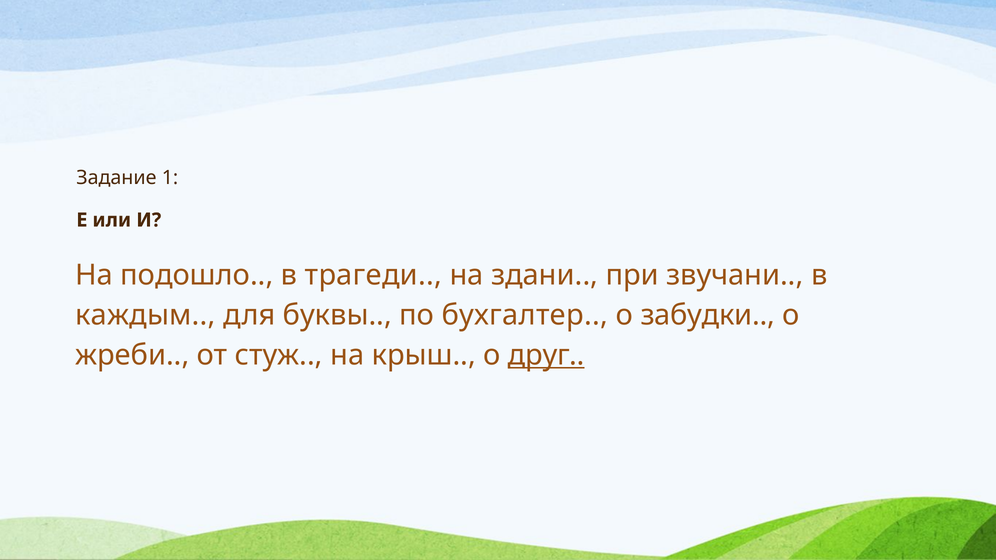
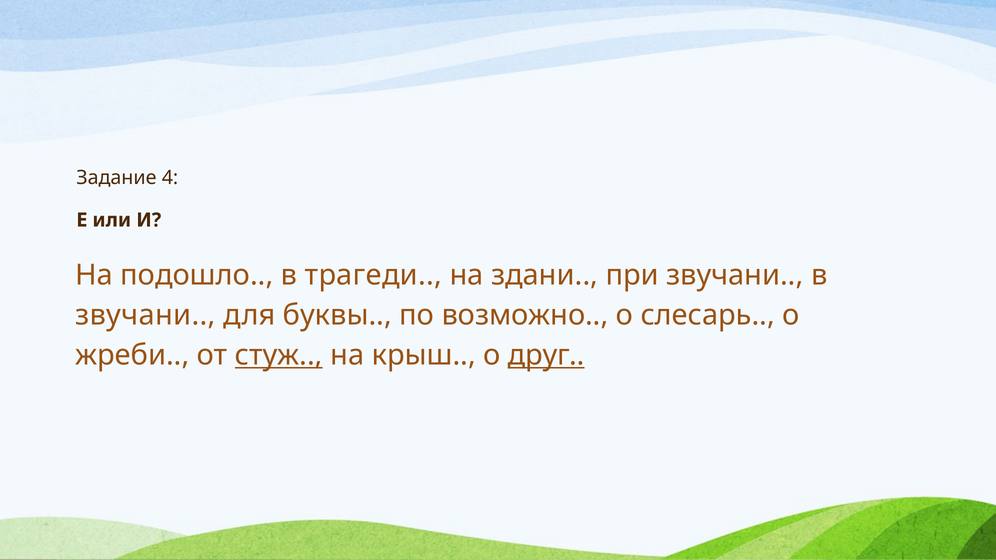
1: 1 -> 4
каждым at (145, 315): каждым -> звучани
бухгалтер: бухгалтер -> возможно
забудки: забудки -> слесарь
стуж underline: none -> present
